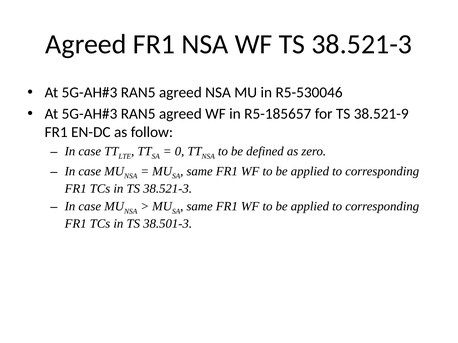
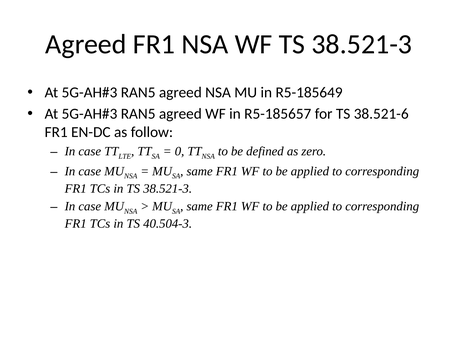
R5-530046: R5-530046 -> R5-185649
38.521-9: 38.521-9 -> 38.521-6
38.501-3: 38.501-3 -> 40.504-3
